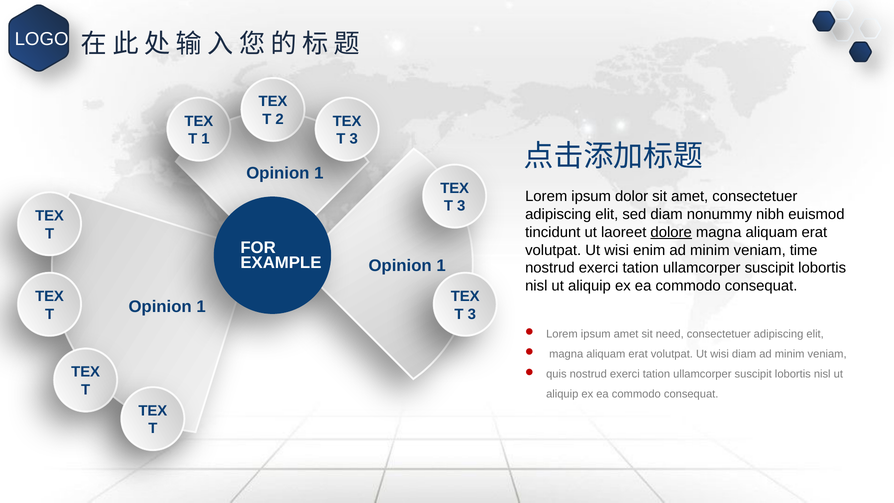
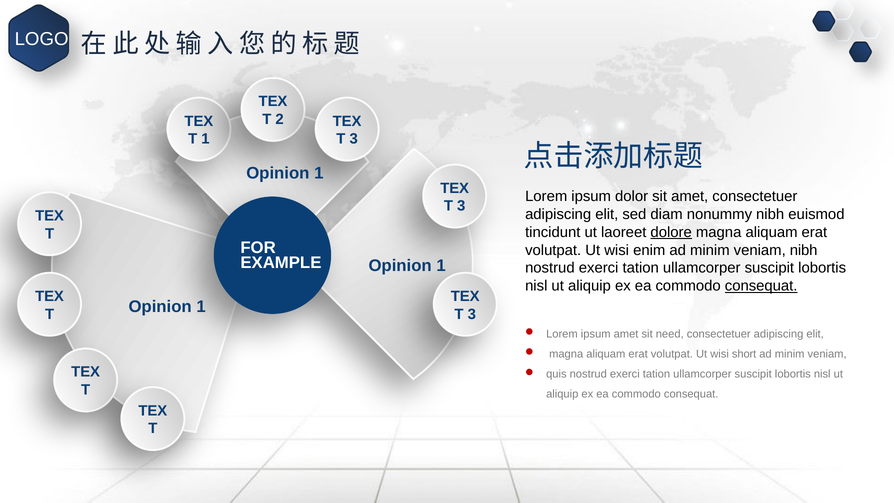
veniam time: time -> nibh
consequat at (761, 286) underline: none -> present
wisi diam: diam -> short
